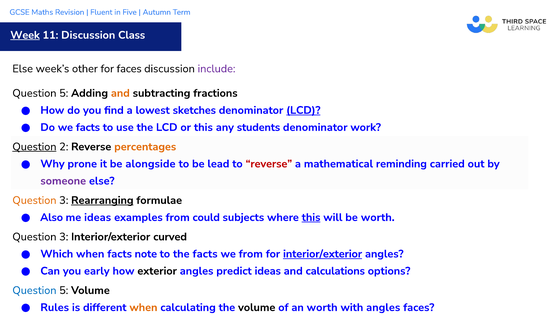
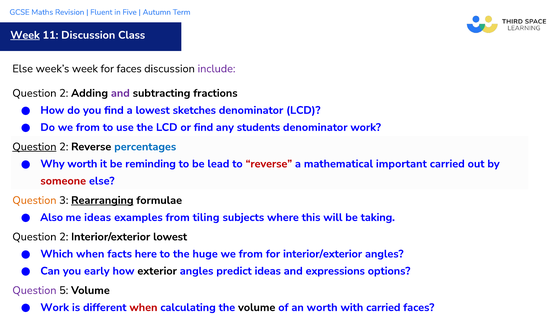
week’s other: other -> week
5 at (64, 93): 5 -> 2
and at (120, 93) colour: orange -> purple
LCD at (303, 110) underline: present -> none
Do we facts: facts -> from
or this: this -> find
percentages colour: orange -> blue
Why prone: prone -> worth
alongside: alongside -> reminding
reminding: reminding -> important
someone colour: purple -> red
could: could -> tiling
this at (311, 217) underline: present -> none
be worth: worth -> taking
3 at (64, 237): 3 -> 2
Interior/exterior curved: curved -> lowest
note: note -> here
the facts: facts -> huge
interior/exterior at (323, 254) underline: present -> none
calculations: calculations -> expressions
Question at (34, 290) colour: blue -> purple
Rules at (55, 307): Rules -> Work
when at (143, 307) colour: orange -> red
with angles: angles -> carried
